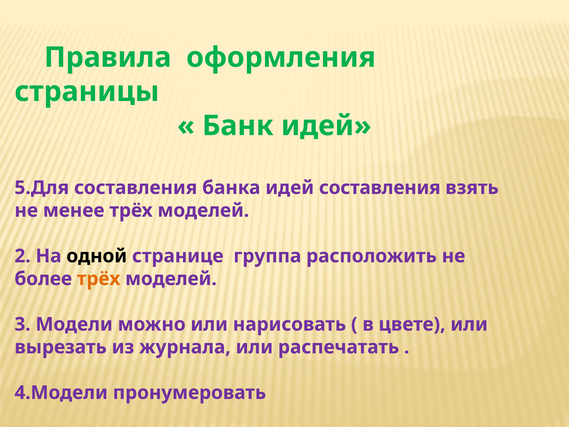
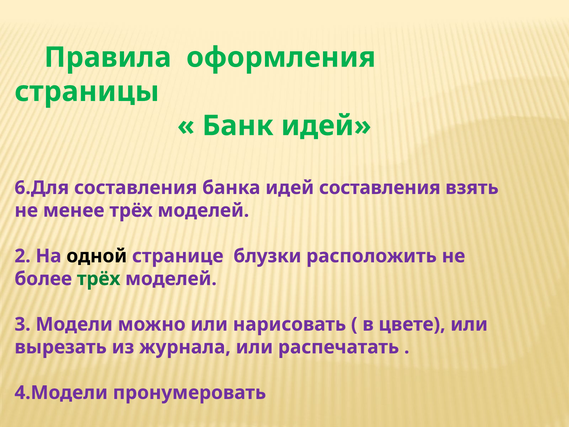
5.Для: 5.Для -> 6.Для
группа: группа -> блузки
трёх at (99, 279) colour: orange -> green
